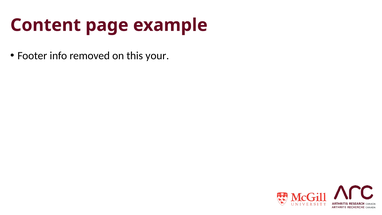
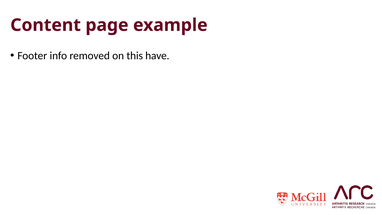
your: your -> have
